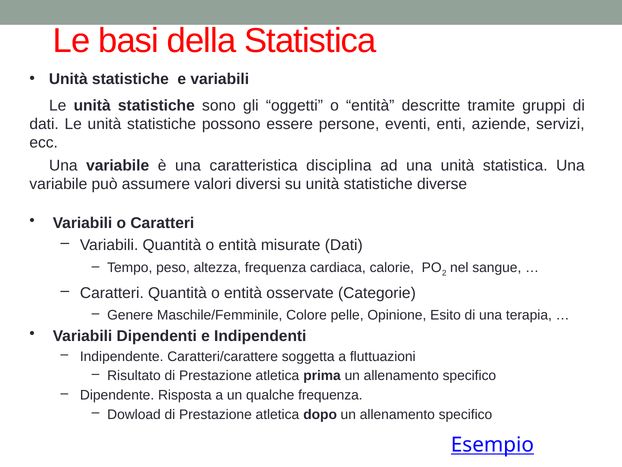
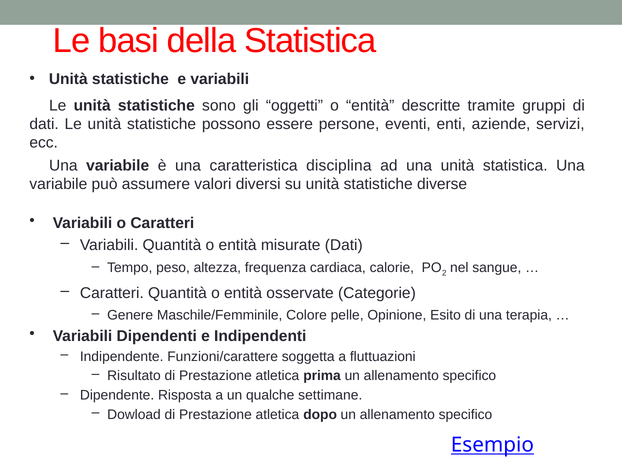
Caratteri/carattere: Caratteri/carattere -> Funzioni/carattere
qualche frequenza: frequenza -> settimane
